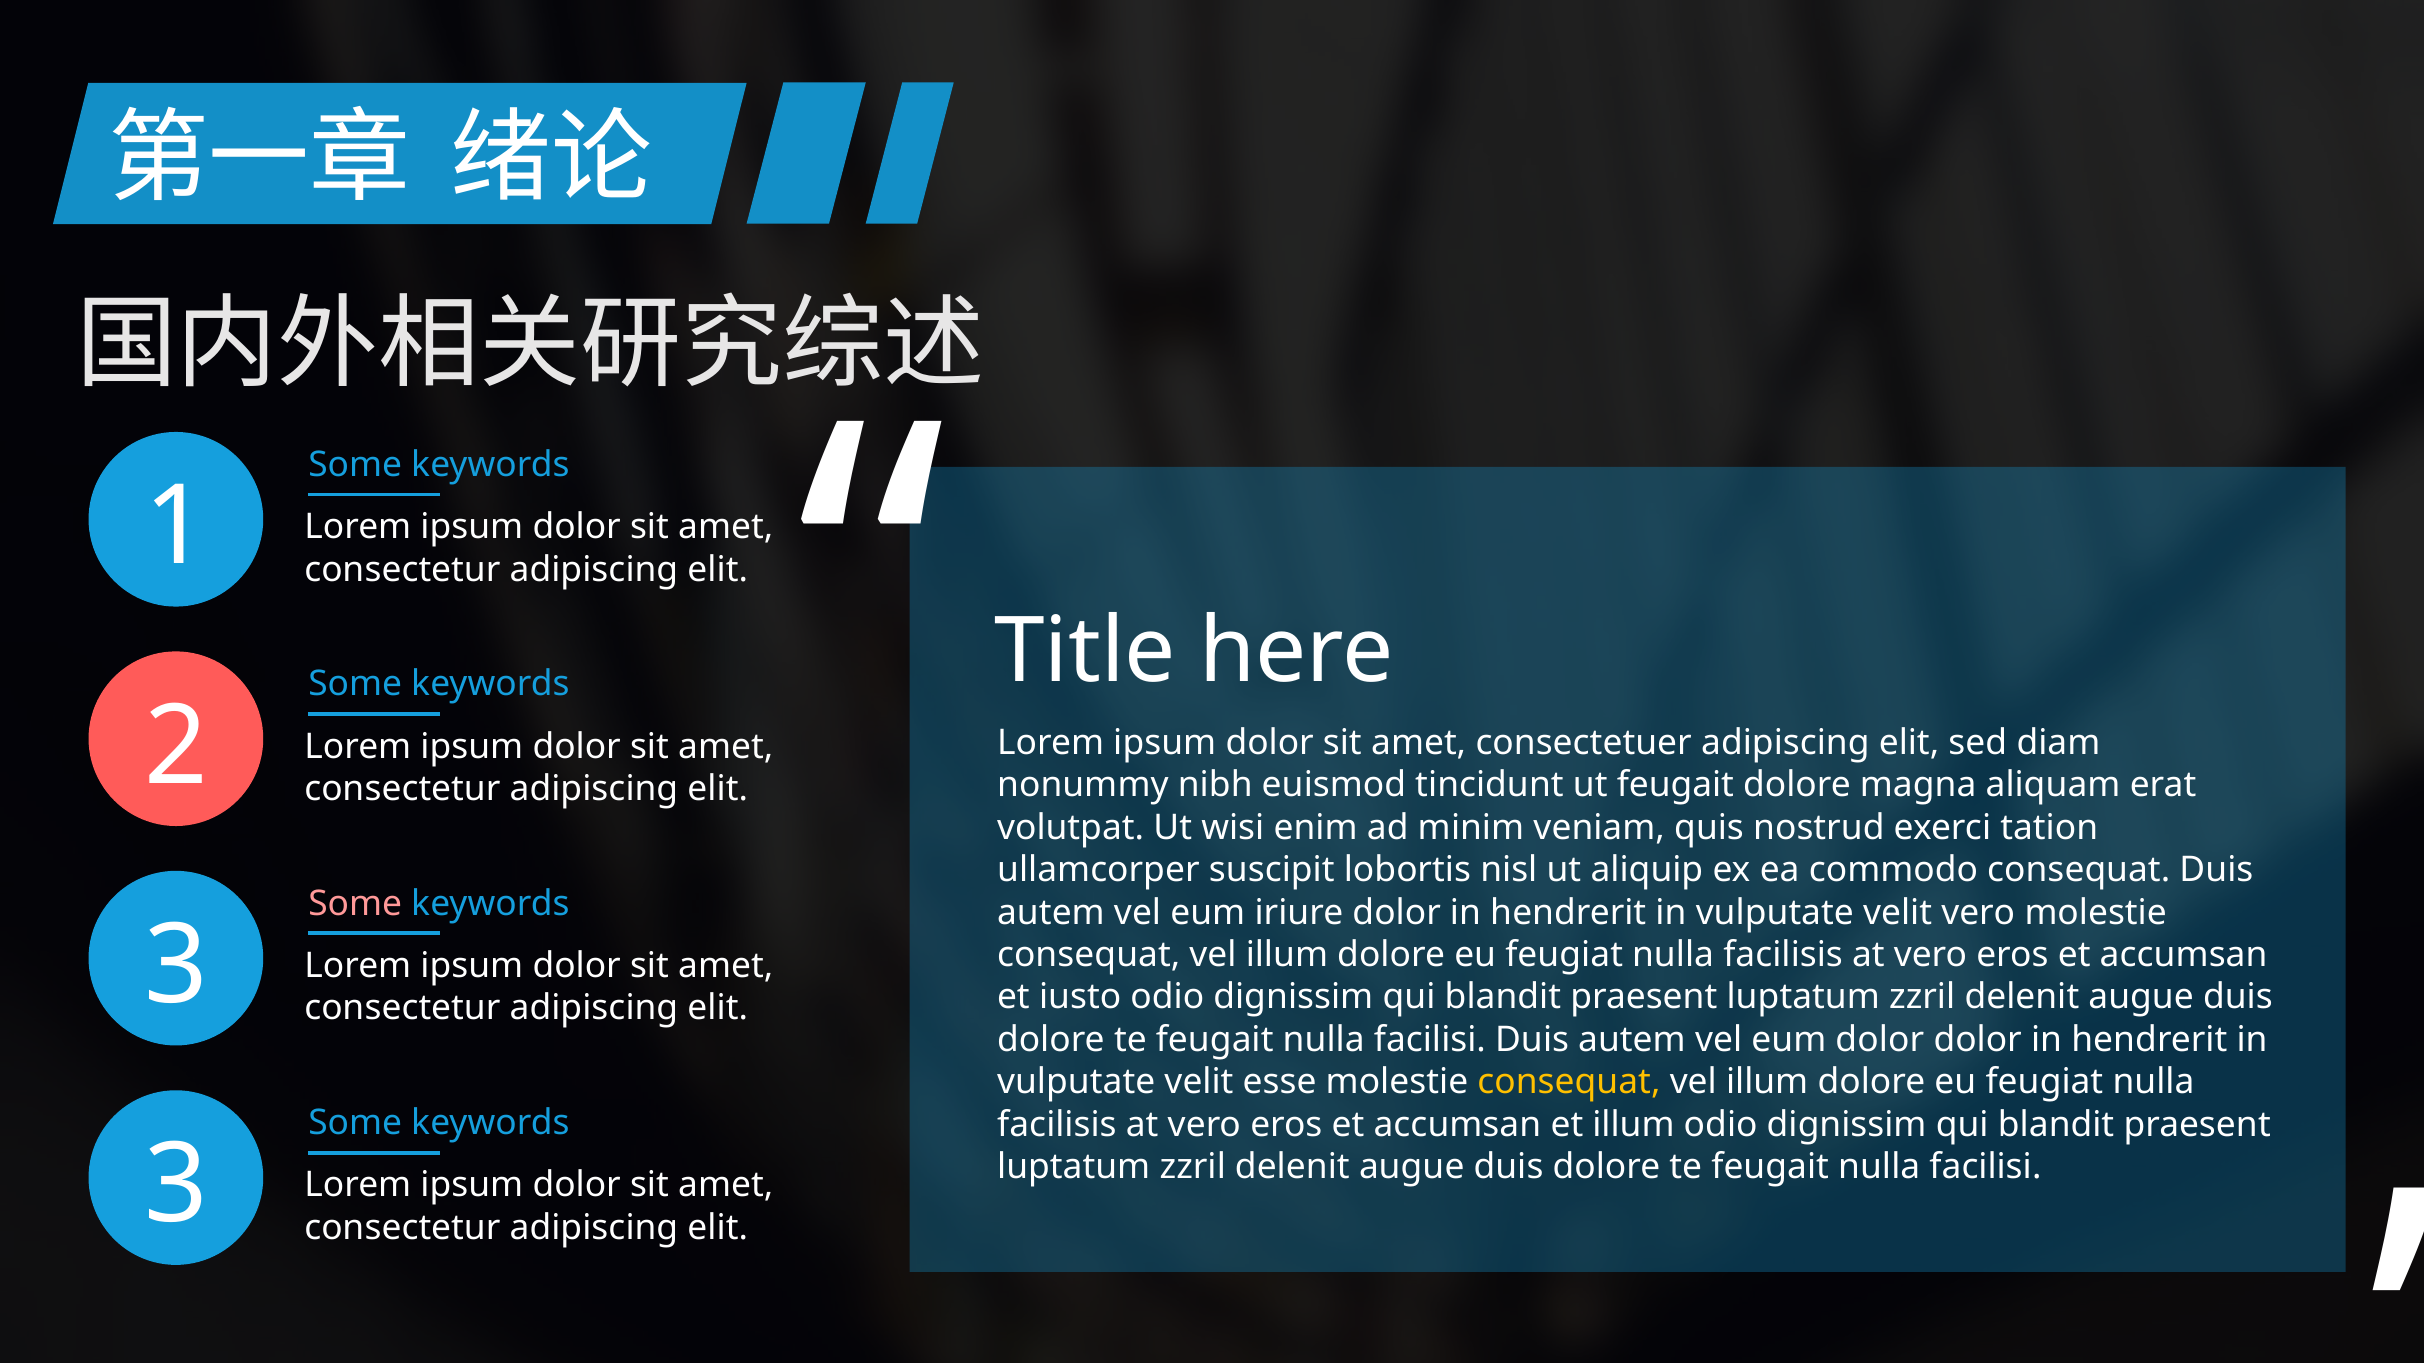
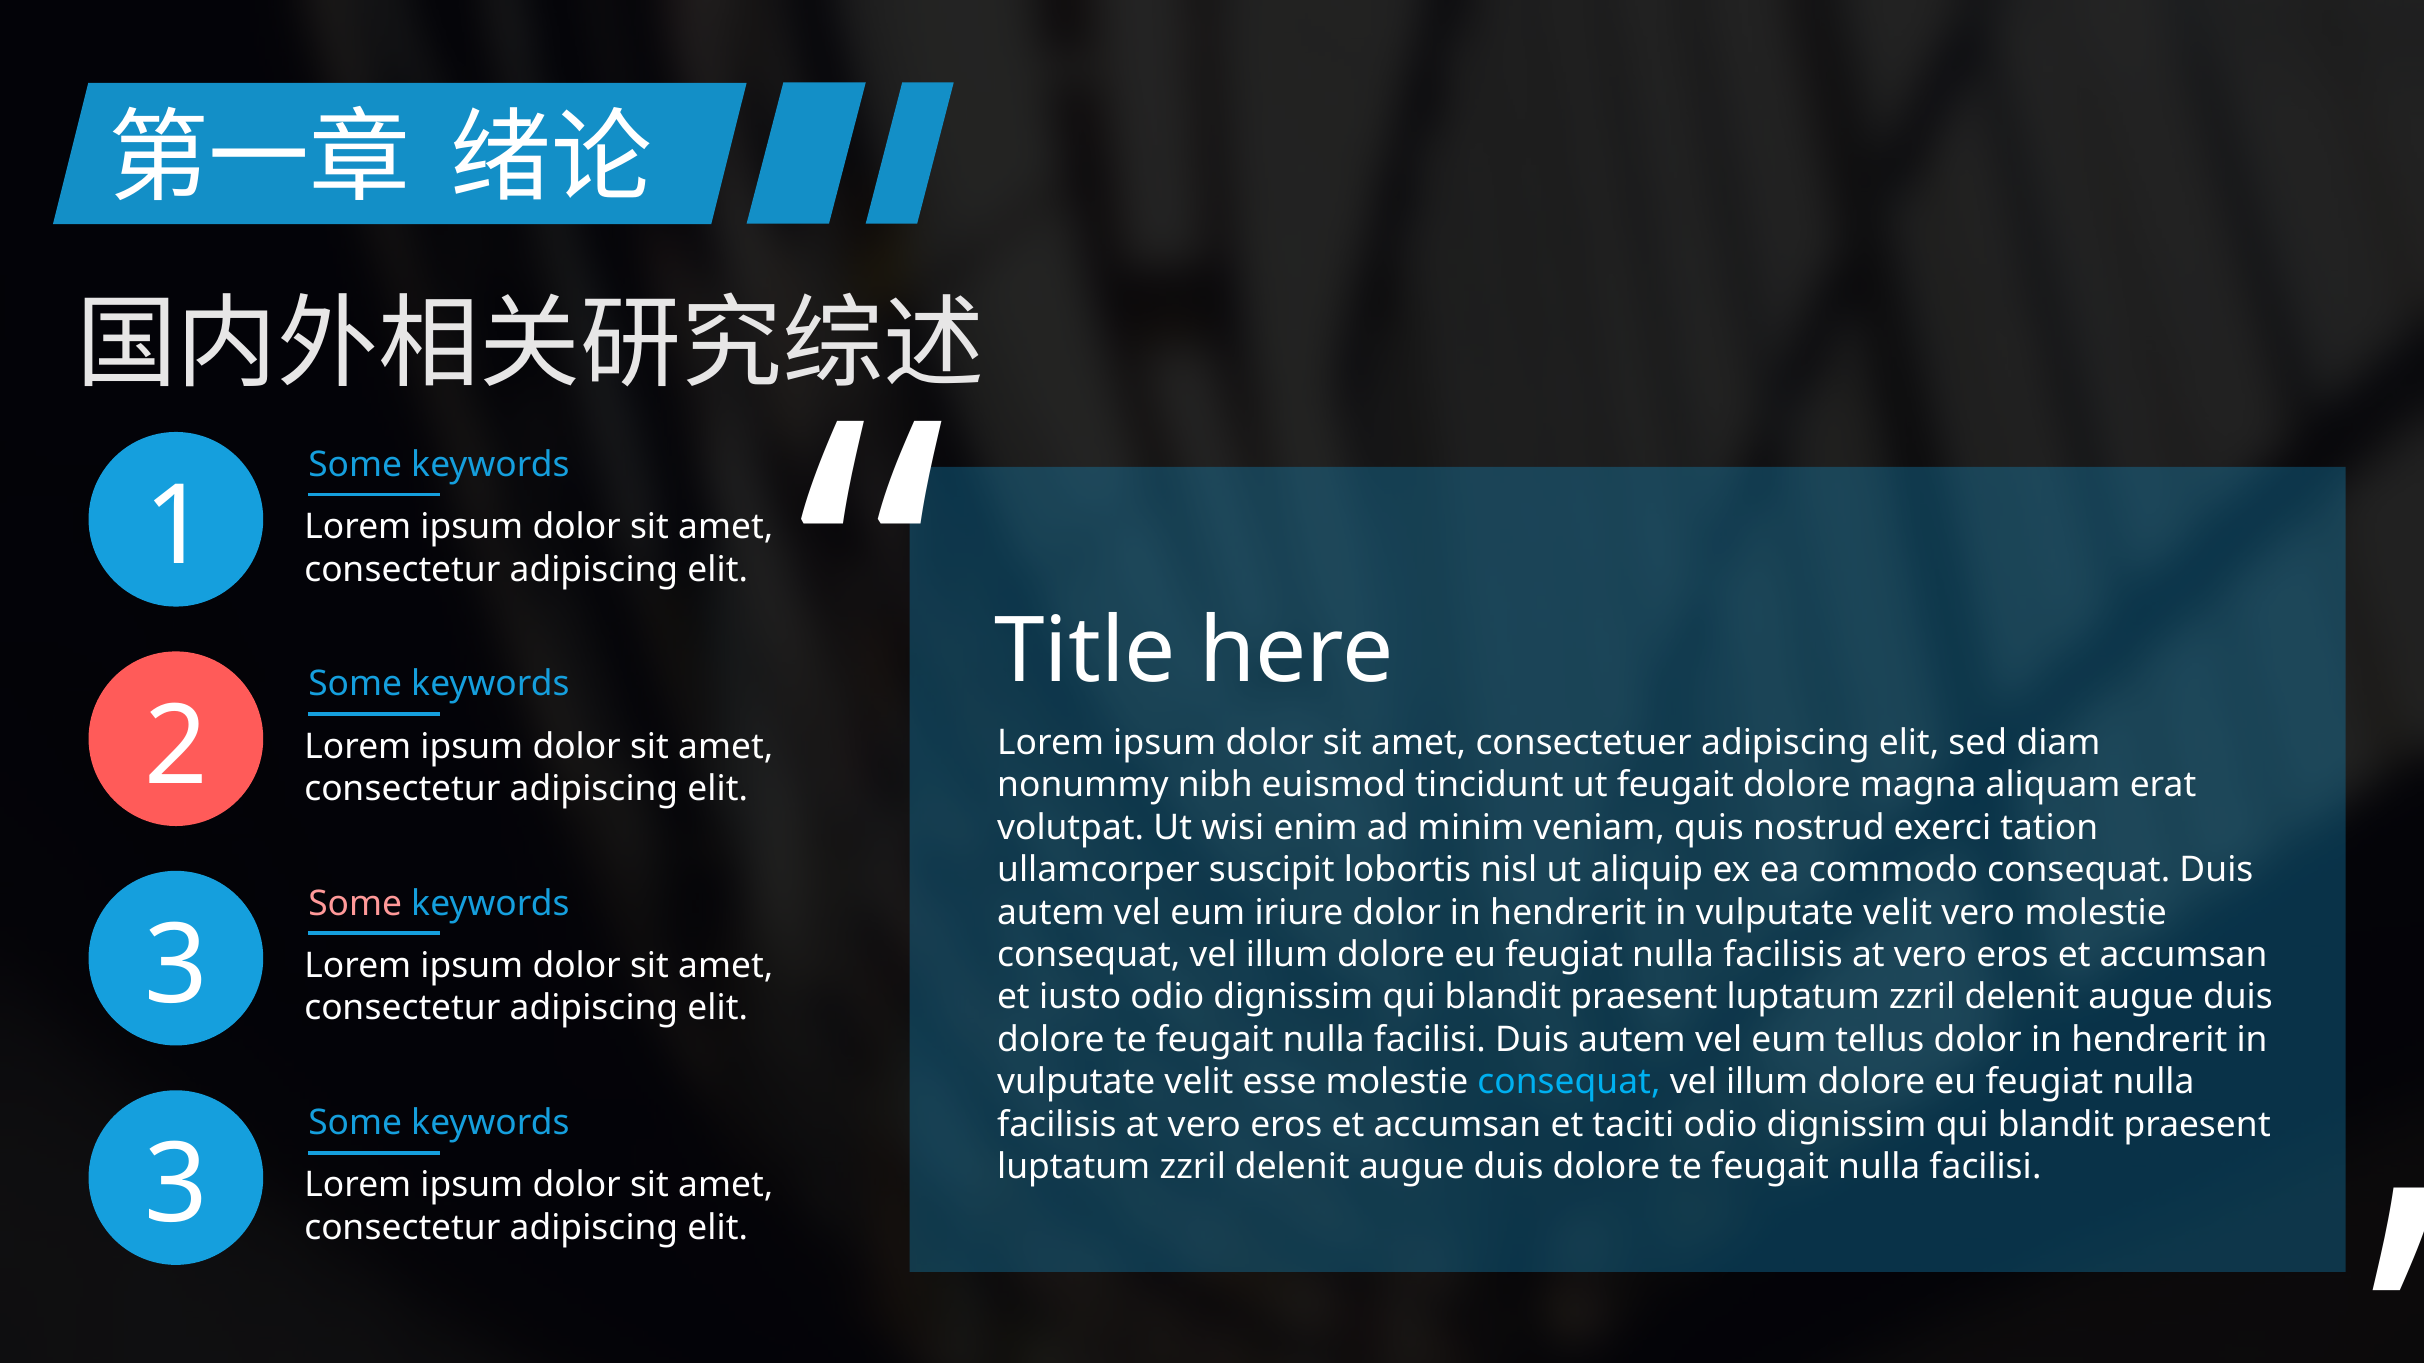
eum dolor: dolor -> tellus
consequat at (1569, 1082) colour: yellow -> light blue
et illum: illum -> taciti
